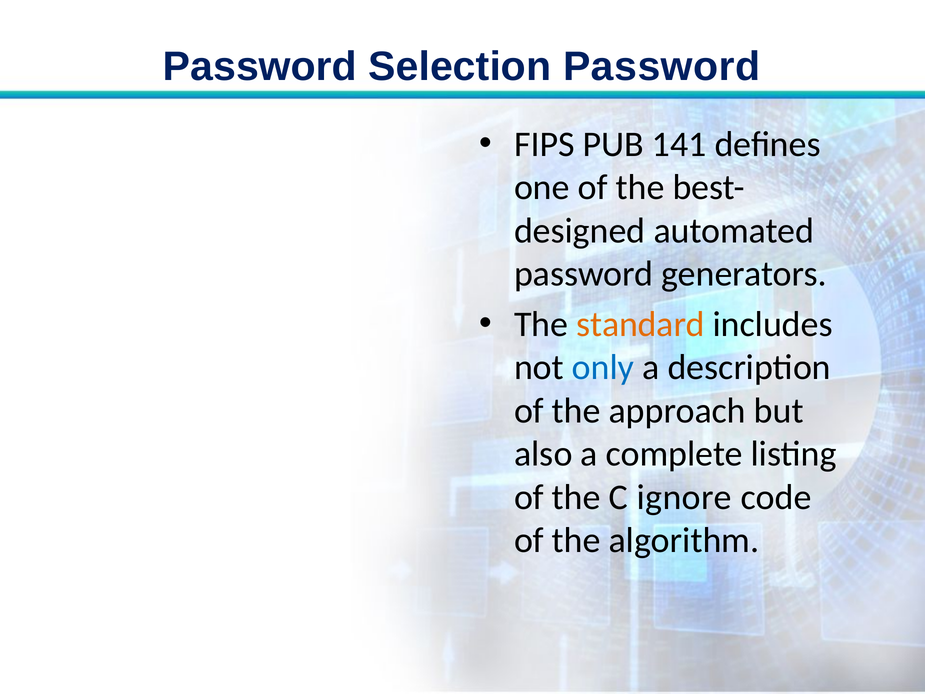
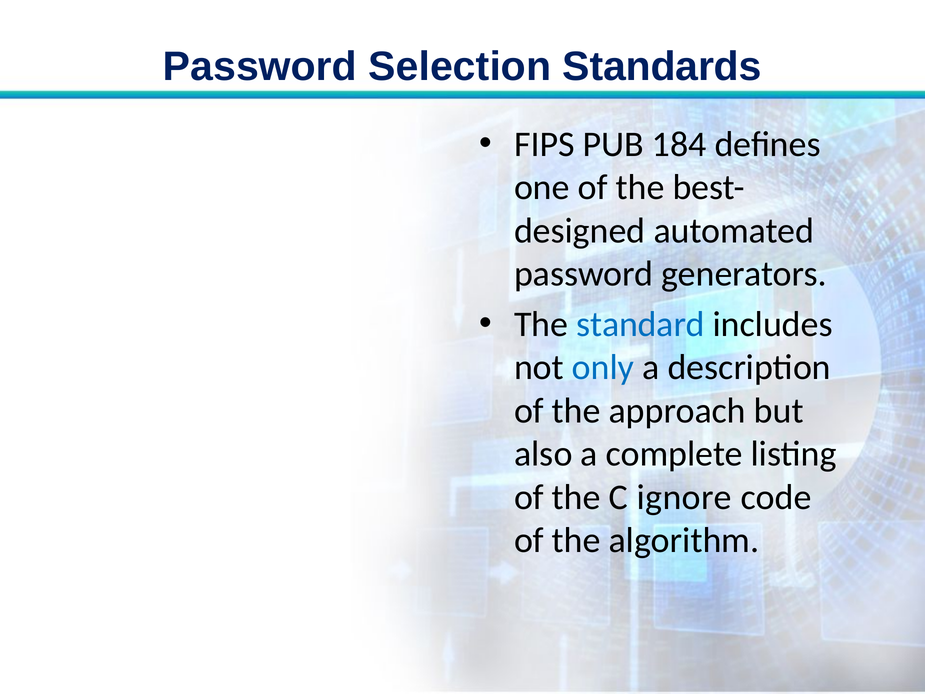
Selection Password: Password -> Standards
141: 141 -> 184
standard colour: orange -> blue
